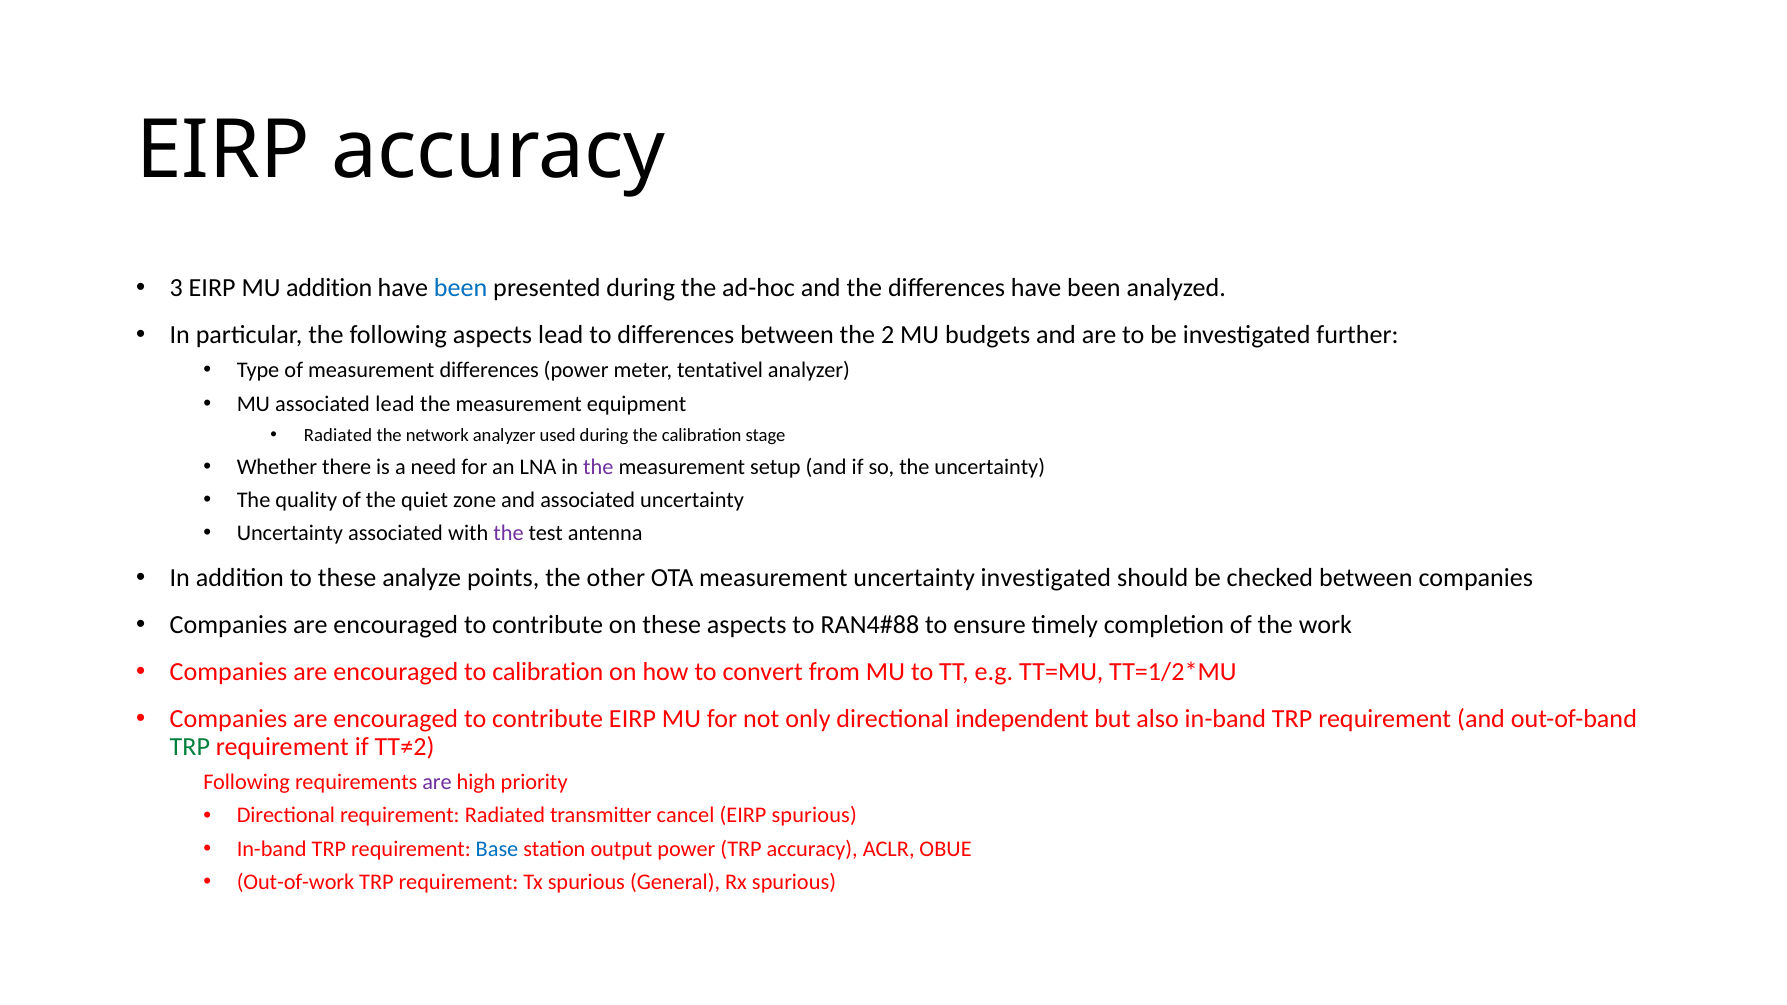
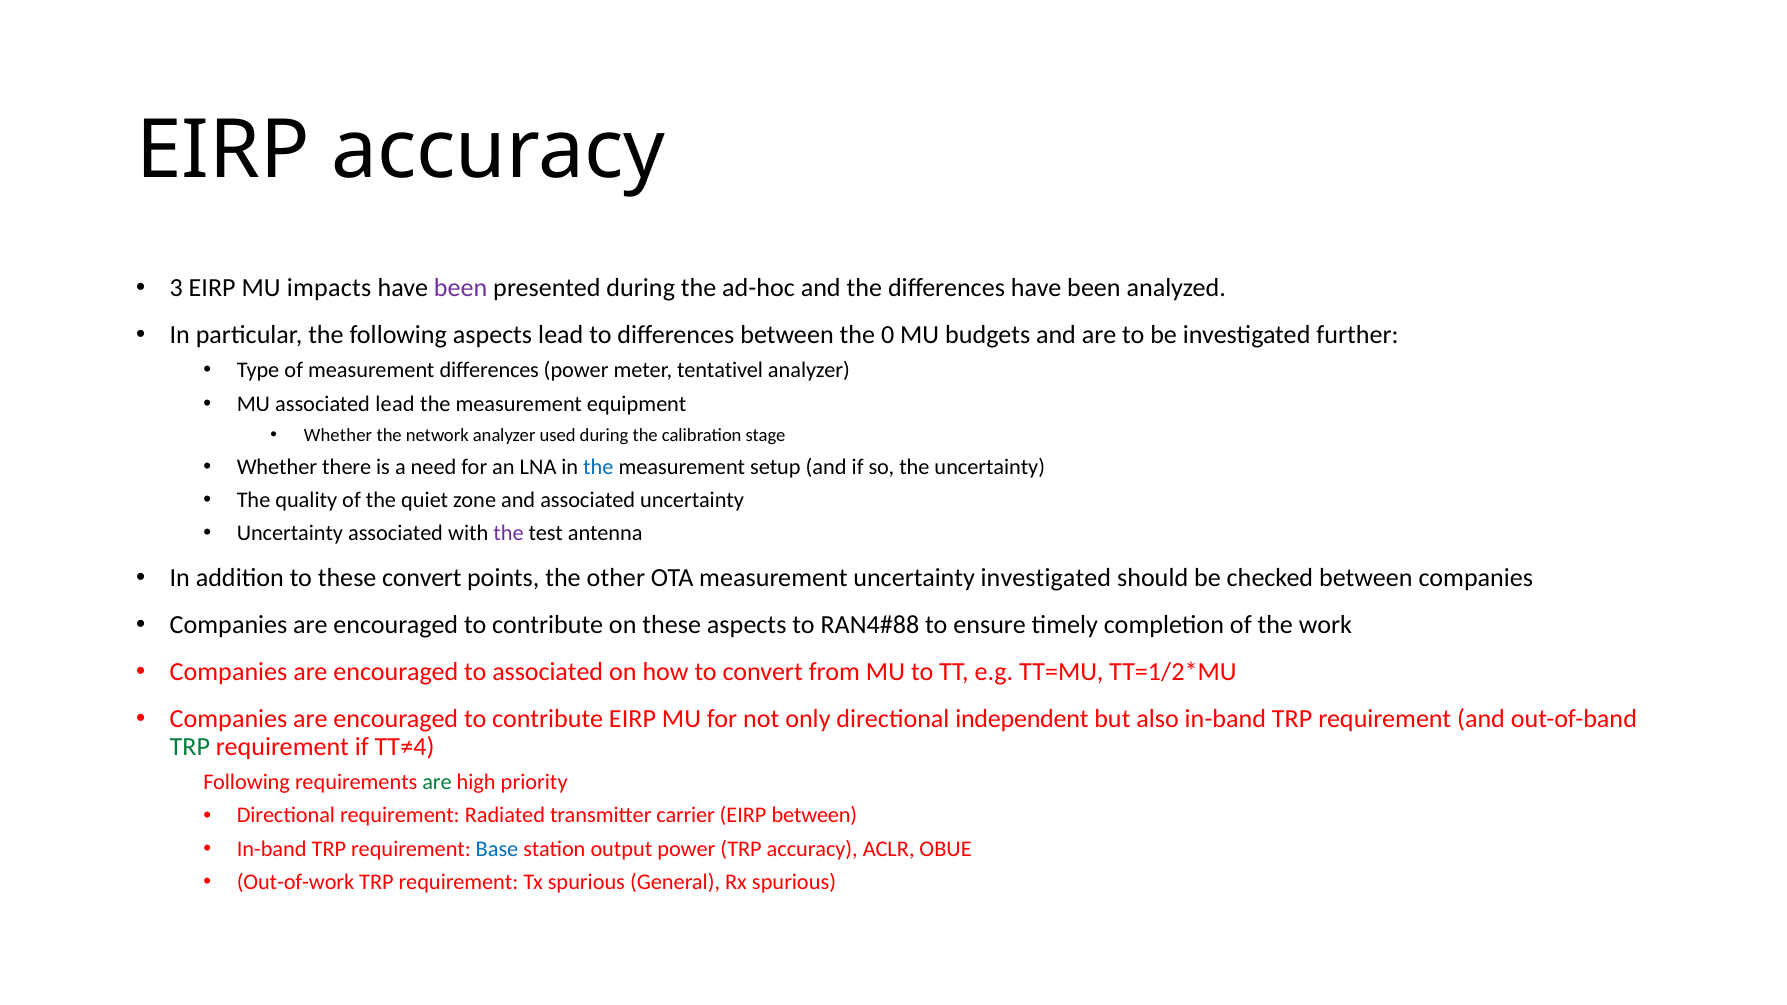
MU addition: addition -> impacts
been at (461, 288) colour: blue -> purple
2: 2 -> 0
Radiated at (338, 435): Radiated -> Whether
the at (598, 467) colour: purple -> blue
these analyze: analyze -> convert
to calibration: calibration -> associated
TT≠2: TT≠2 -> TT≠4
are at (437, 782) colour: purple -> green
cancel: cancel -> carrier
EIRP spurious: spurious -> between
